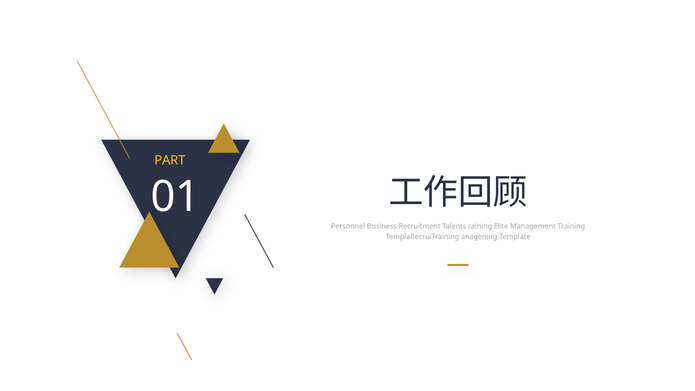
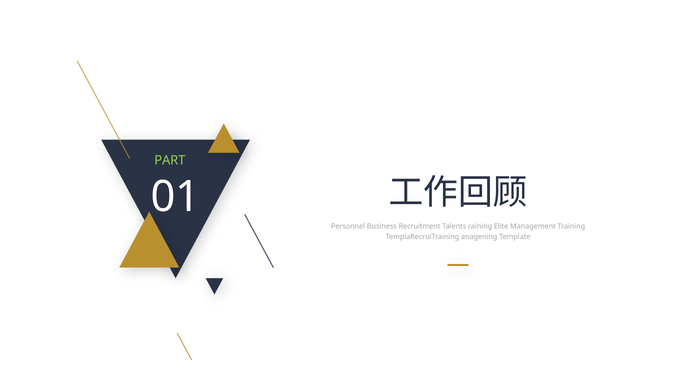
PART colour: yellow -> light green
